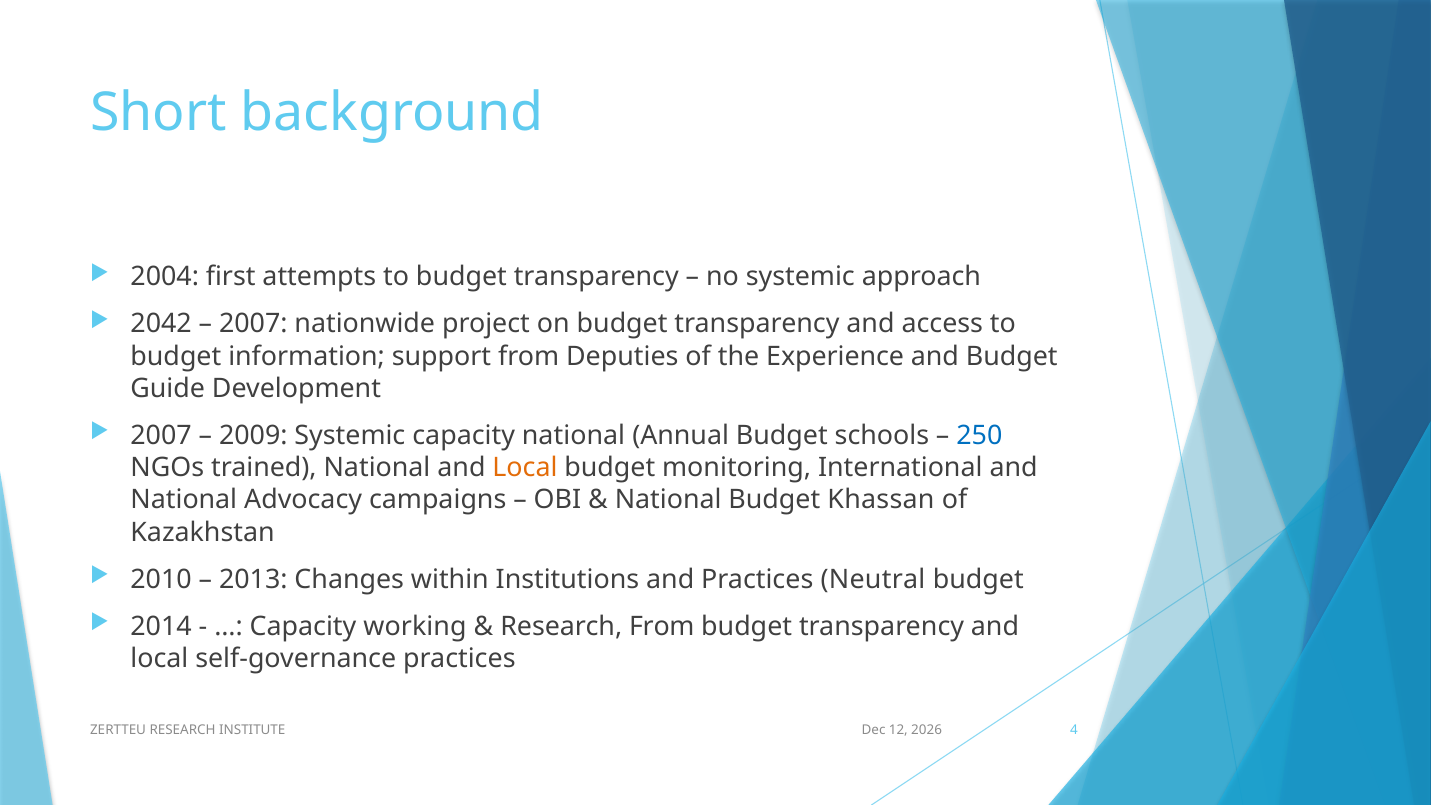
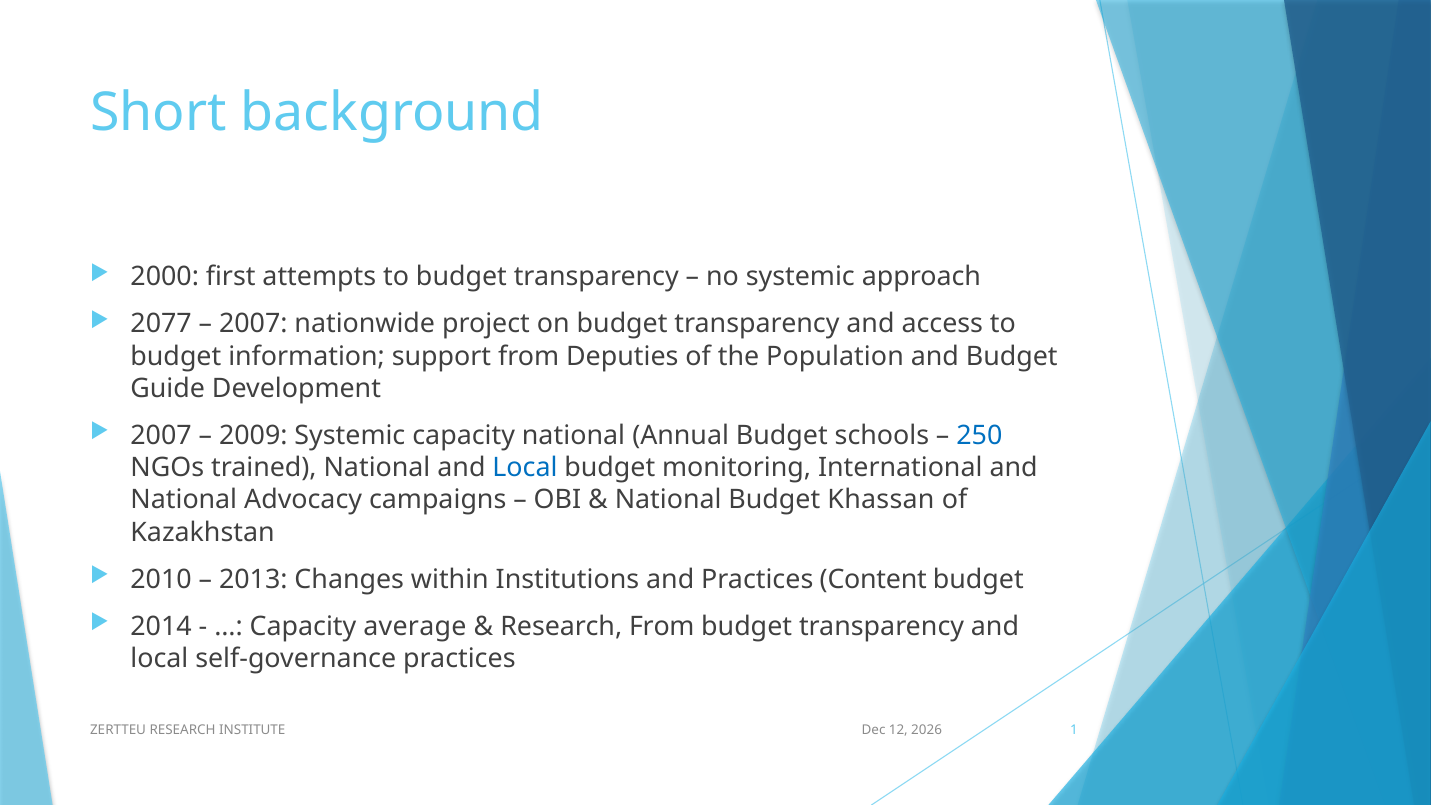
2004: 2004 -> 2000
2042: 2042 -> 2077
Experience: Experience -> Population
Local at (525, 468) colour: orange -> blue
Neutral: Neutral -> Content
working: working -> average
4: 4 -> 1
